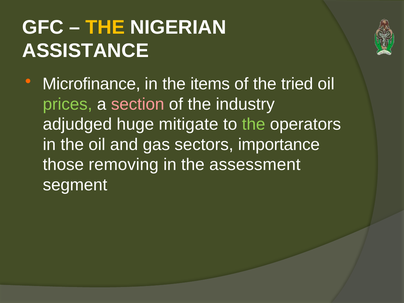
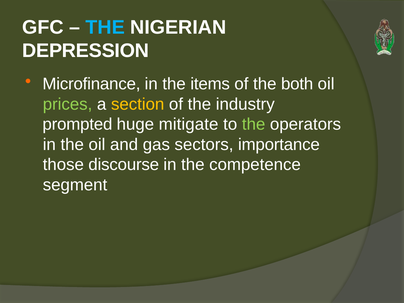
THE at (105, 27) colour: yellow -> light blue
ASSISTANCE: ASSISTANCE -> DEPRESSION
tried: tried -> both
section colour: pink -> yellow
adjudged: adjudged -> prompted
removing: removing -> discourse
assessment: assessment -> competence
